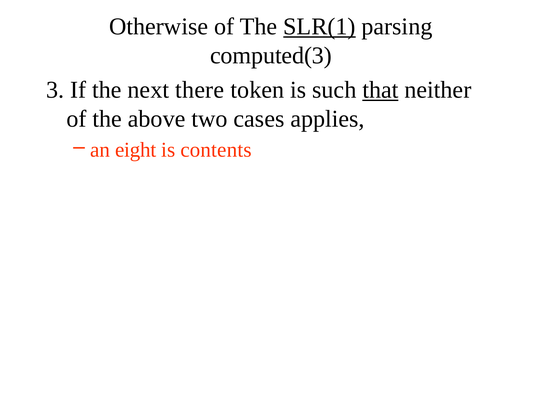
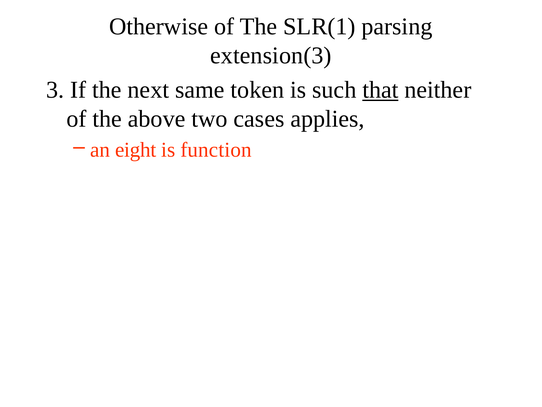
SLR(1 underline: present -> none
computed(3: computed(3 -> extension(3
there: there -> same
contents: contents -> function
